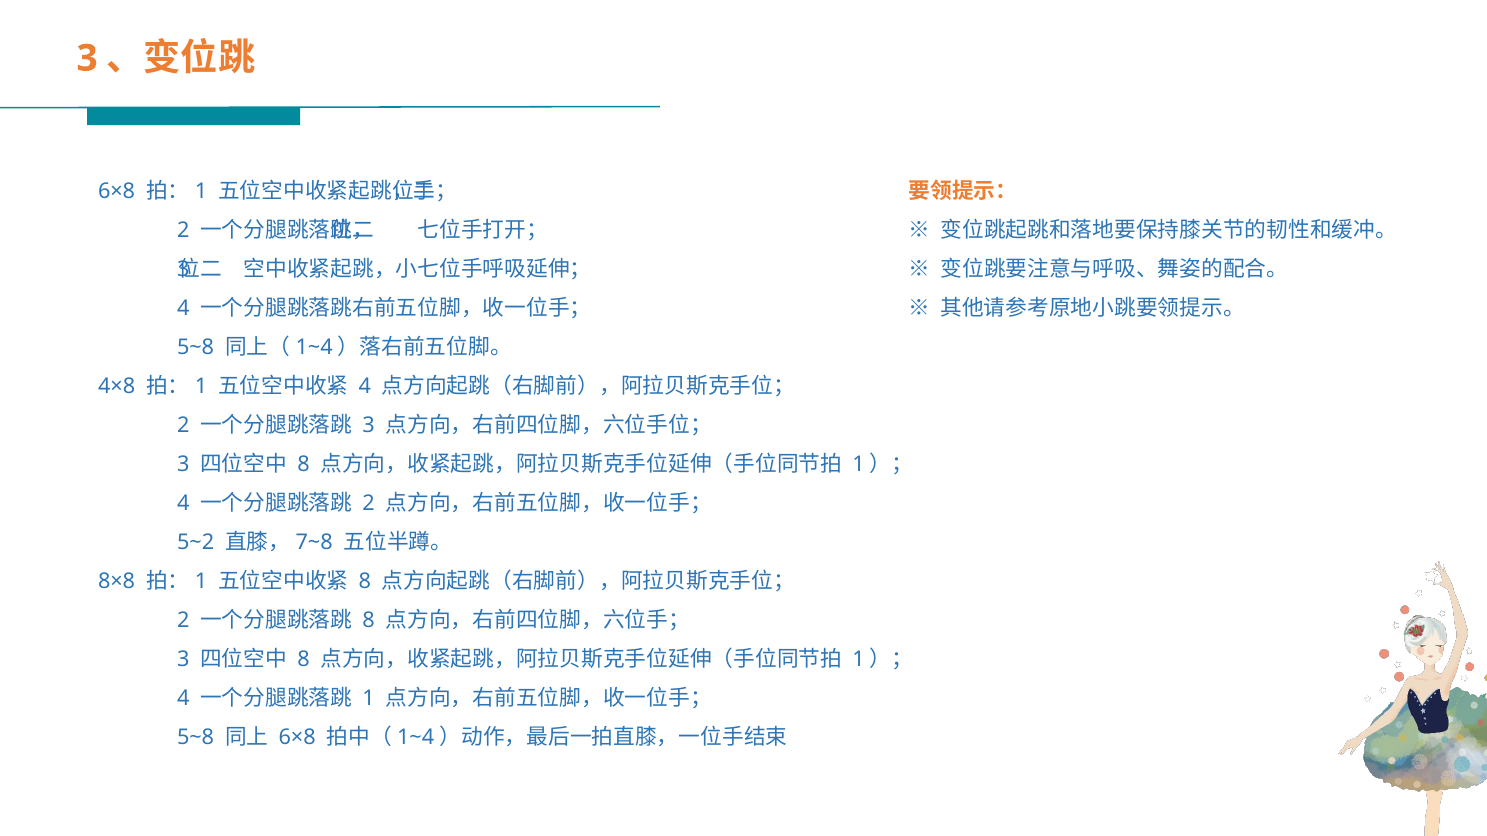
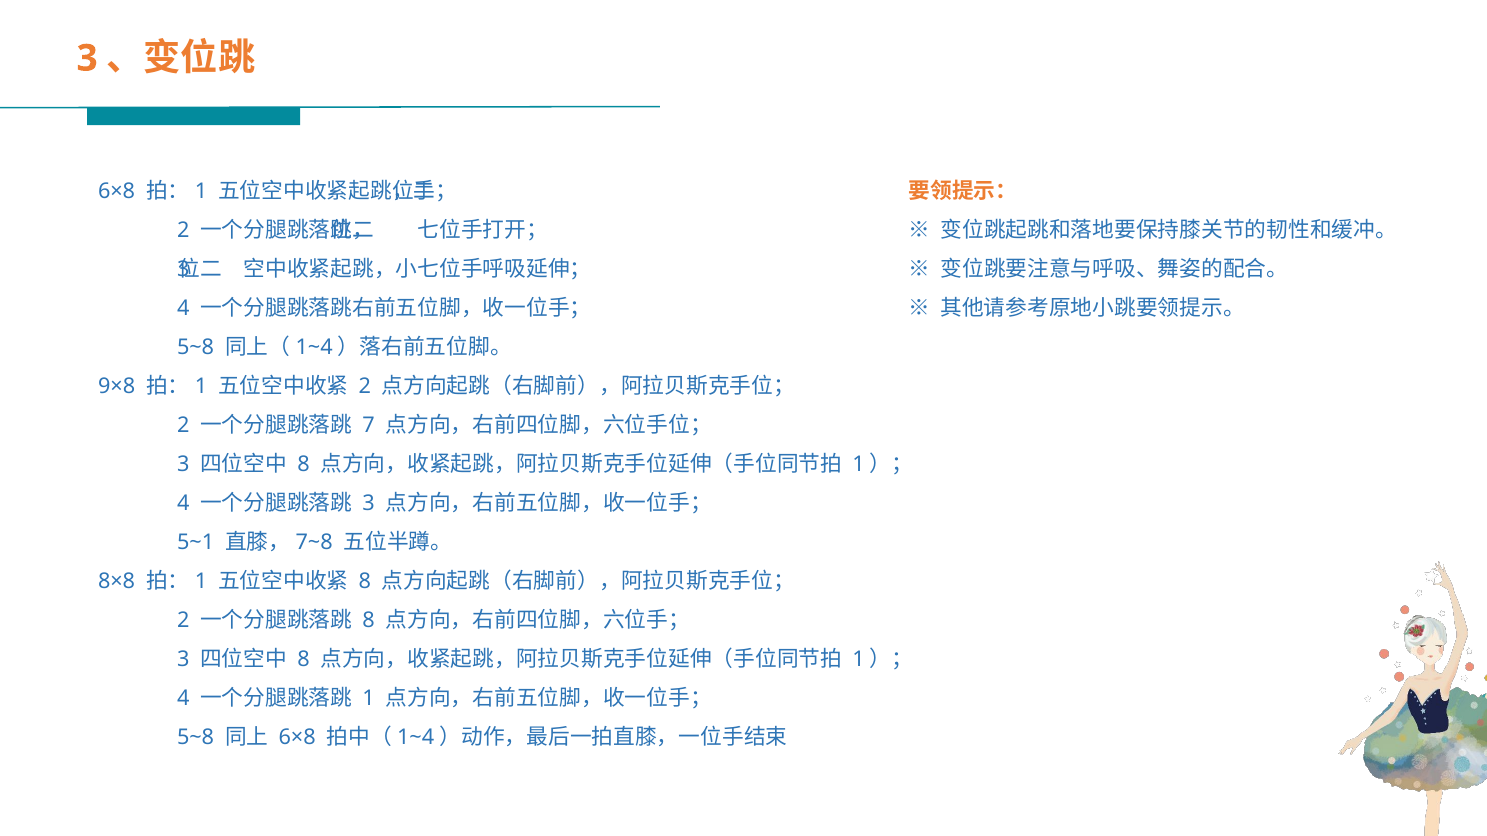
4×8: 4×8 -> 9×8
4 at (365, 387): 4 -> 2
3 at (369, 426): 3 -> 7
2 at (369, 504): 2 -> 3
5~2: 5~2 -> 5~1
